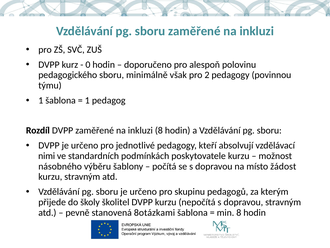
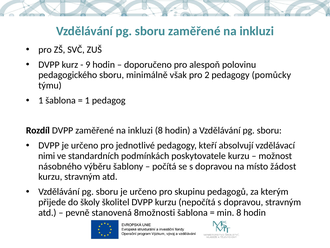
0: 0 -> 9
povinnou: povinnou -> pomůcky
8otázkami: 8otázkami -> 8možnosti
